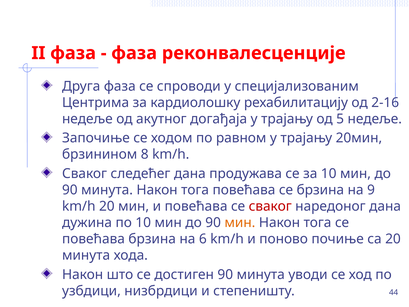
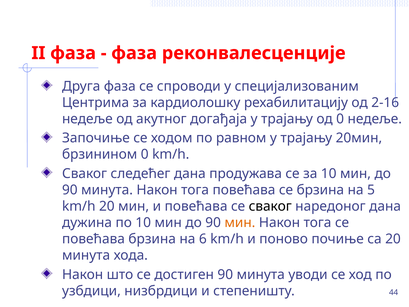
од 5: 5 -> 0
брзинином 8: 8 -> 0
9: 9 -> 5
сваког at (270, 206) colour: red -> black
